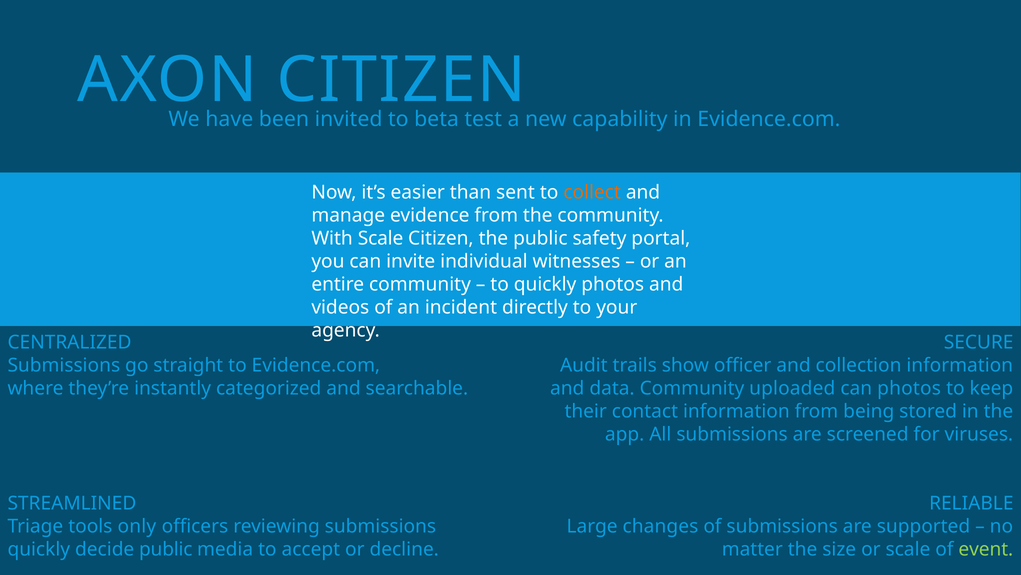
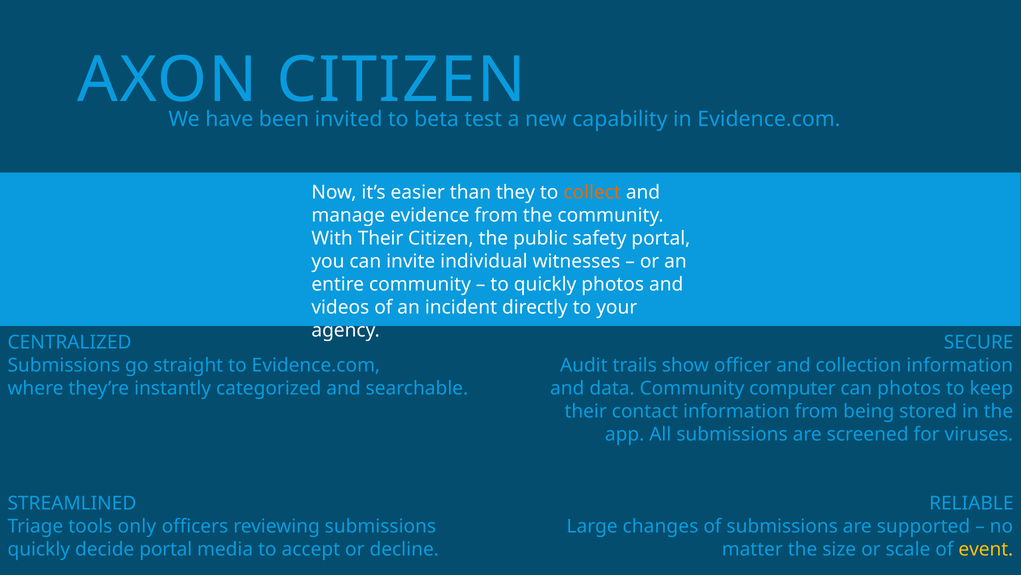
sent: sent -> they
With Scale: Scale -> Their
uploaded: uploaded -> computer
decide public: public -> portal
event colour: light green -> yellow
